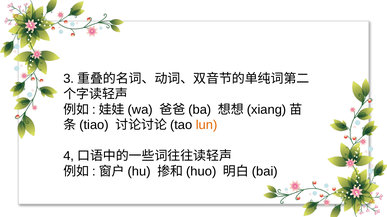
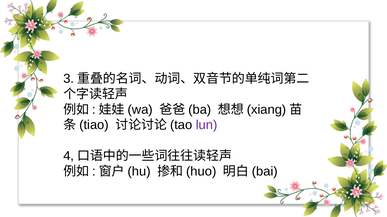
lun colour: orange -> purple
